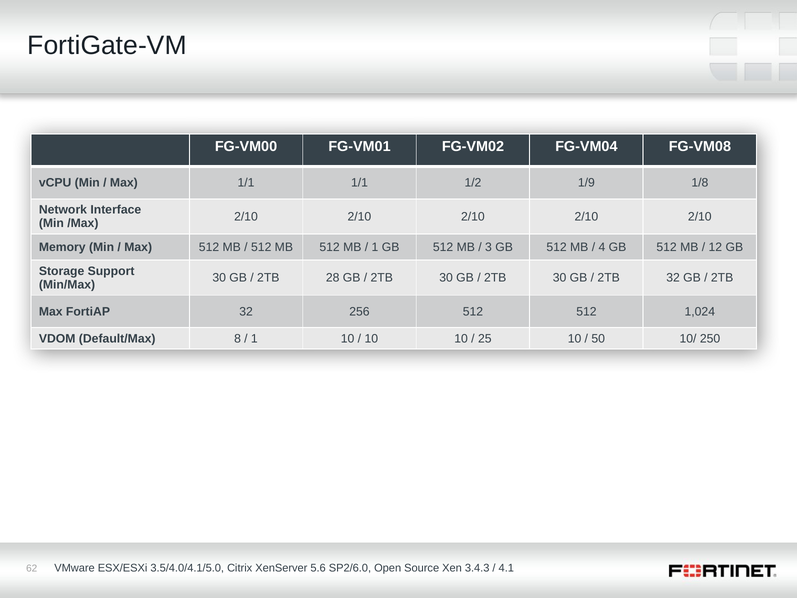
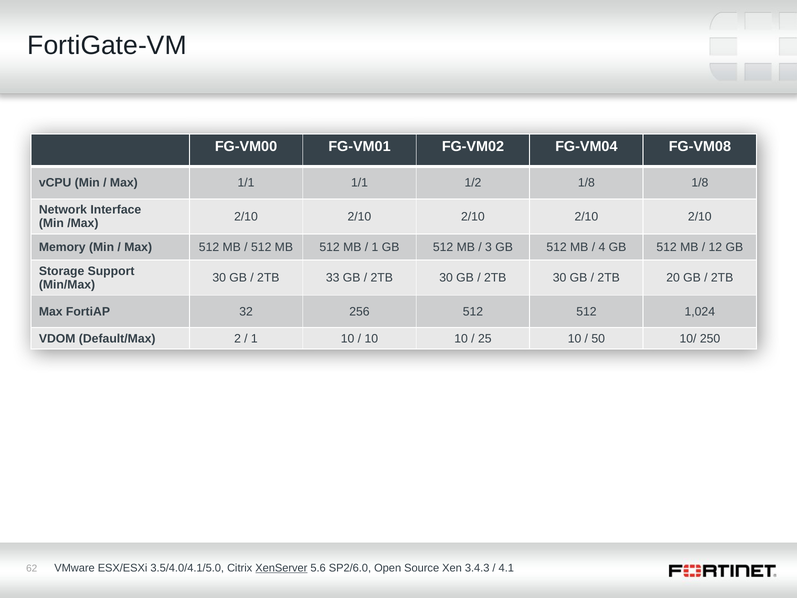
1/2 1/9: 1/9 -> 1/8
28: 28 -> 33
2TB 32: 32 -> 20
8: 8 -> 2
XenServer underline: none -> present
